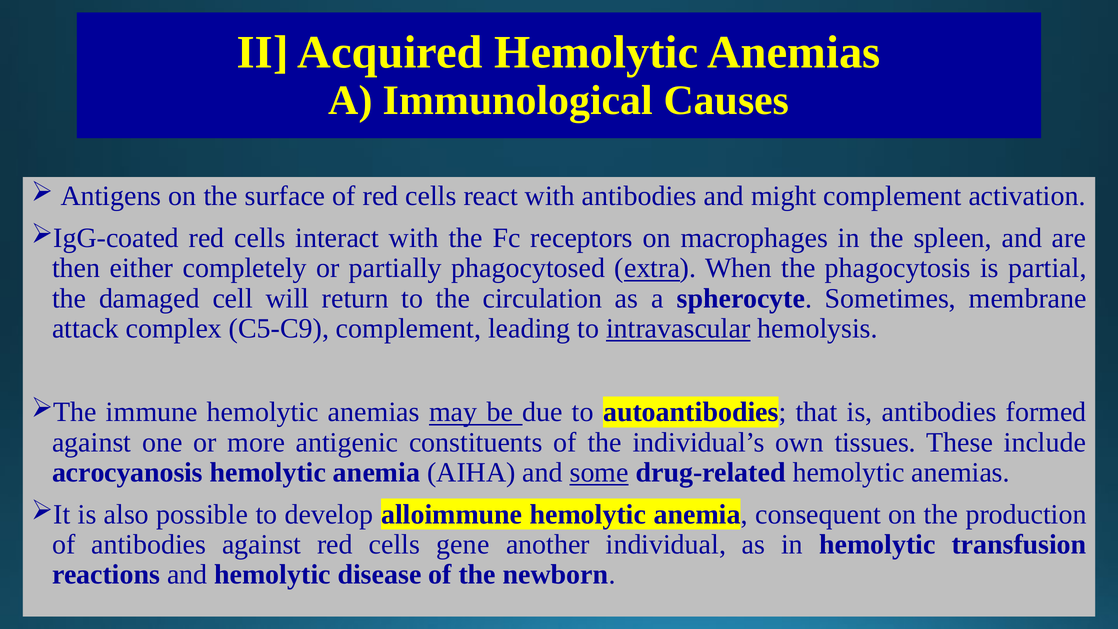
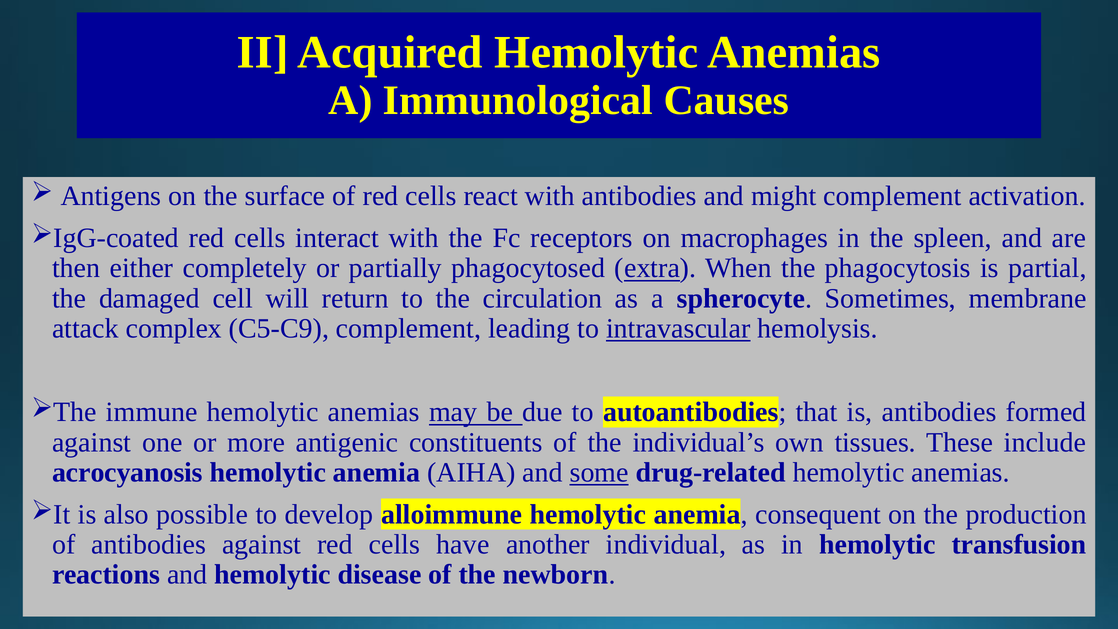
gene: gene -> have
